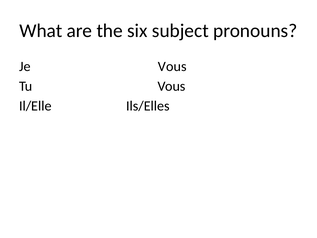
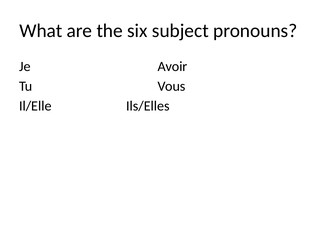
Je Vous: Vous -> Avoir
